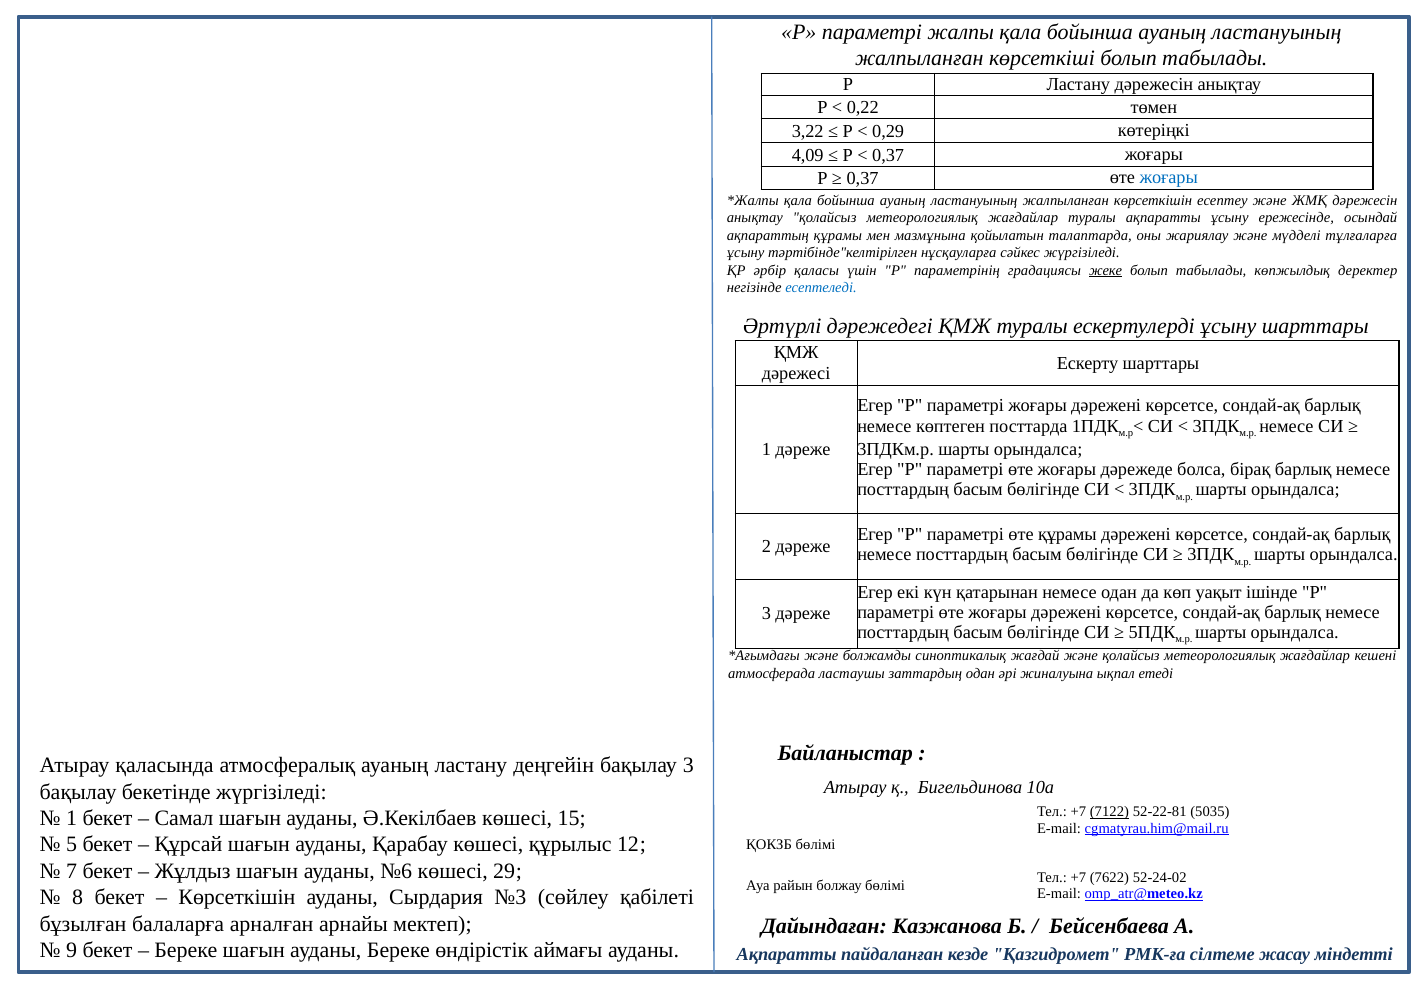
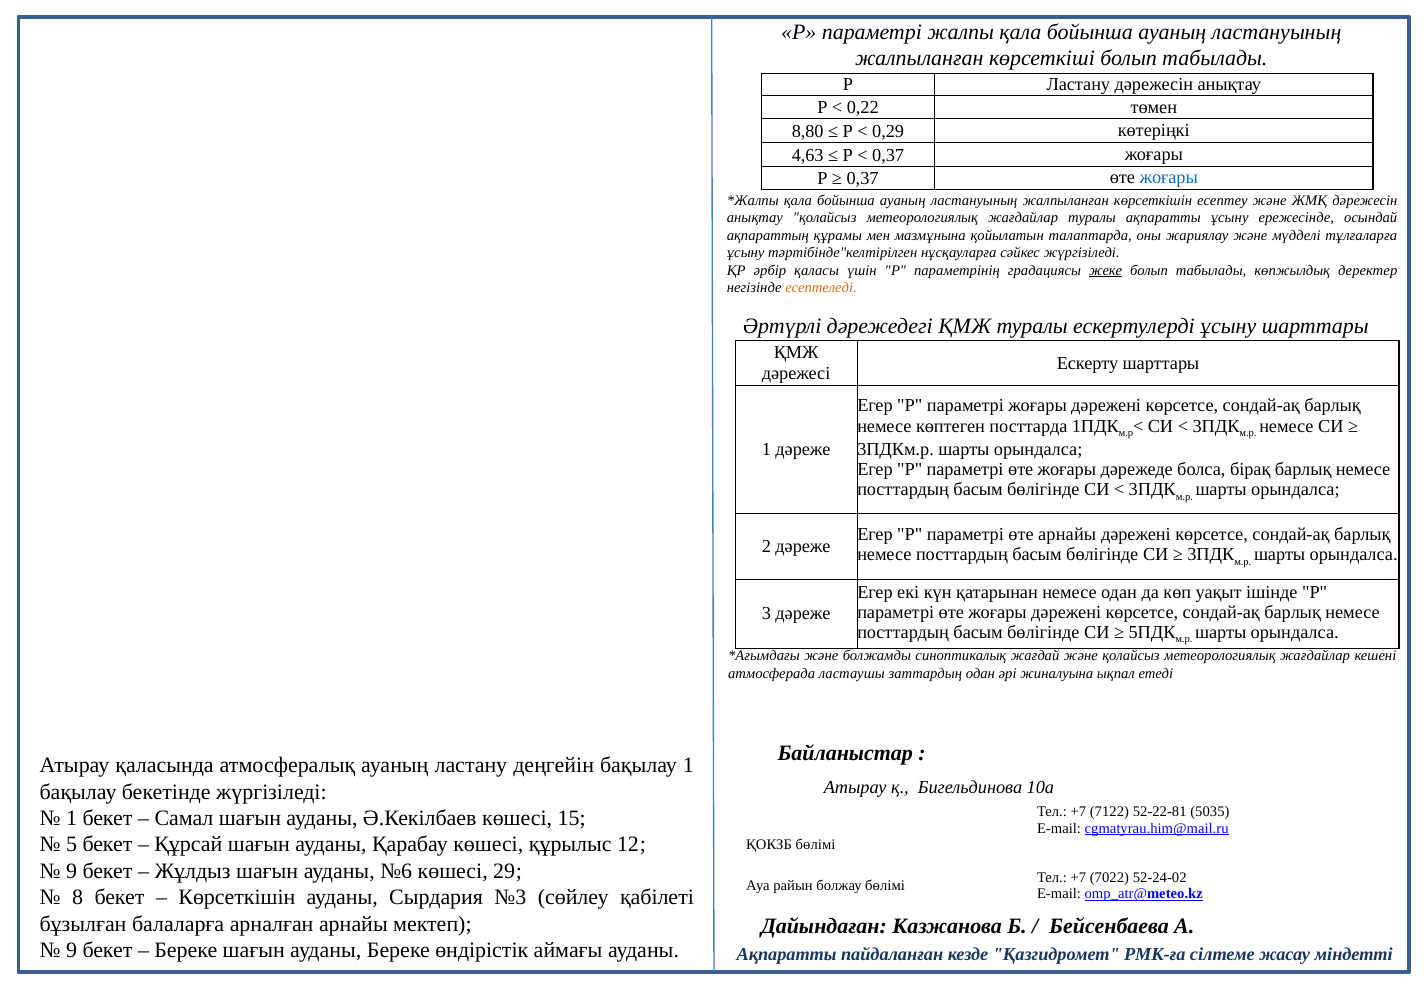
3,22: 3,22 -> 8,80
4,09: 4,09 -> 4,63
есептеледі colour: blue -> orange
өте құрамы: құрамы -> арнайы
бақылау 3: 3 -> 1
7122 underline: present -> none
7 at (72, 871): 7 -> 9
7622: 7622 -> 7022
